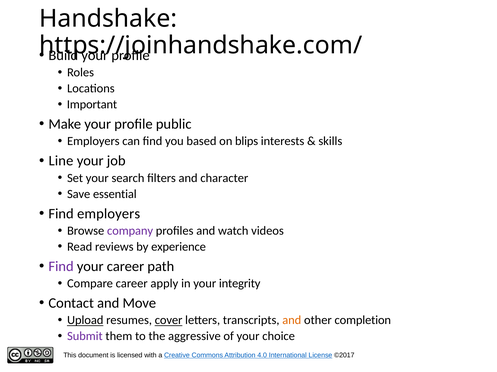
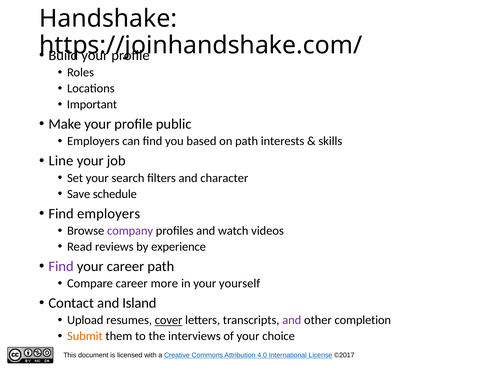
on blips: blips -> path
essential: essential -> schedule
apply: apply -> more
integrity: integrity -> yourself
Move: Move -> Island
Upload underline: present -> none
and at (292, 321) colour: orange -> purple
Submit colour: purple -> orange
aggressive: aggressive -> interviews
